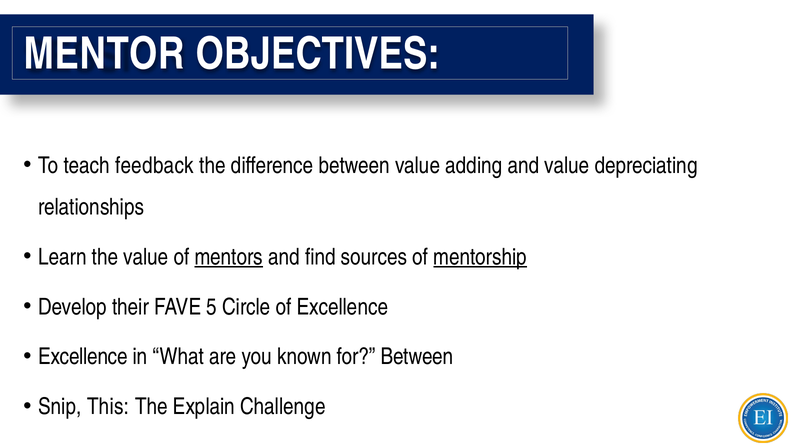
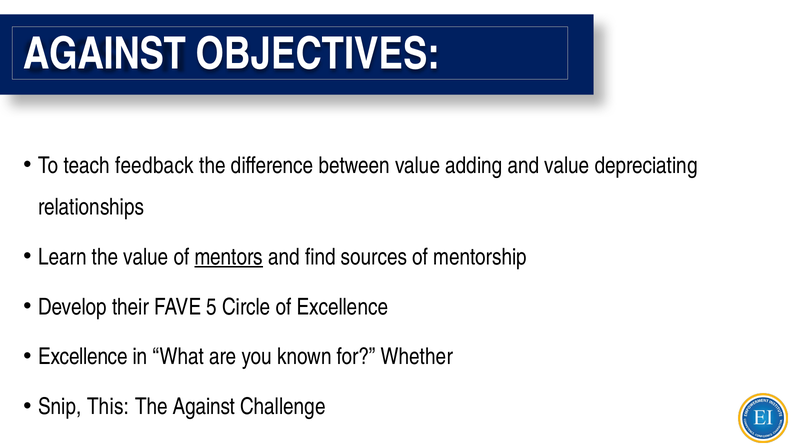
MENTOR at (104, 54): MENTOR -> AGAINST
mentorship underline: present -> none
for Between: Between -> Whether
The Explain: Explain -> Against
